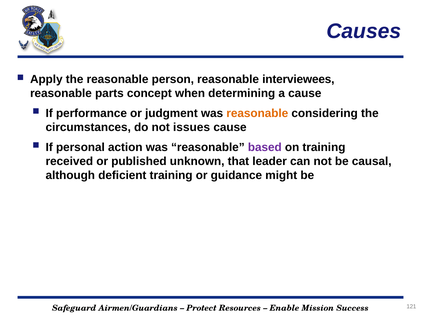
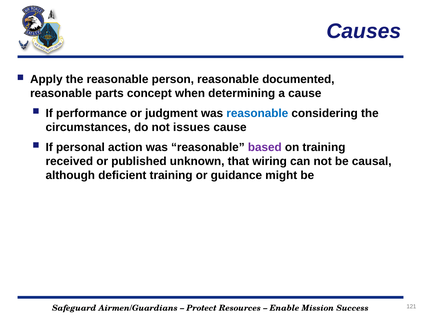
interviewees: interviewees -> documented
reasonable at (257, 113) colour: orange -> blue
leader: leader -> wiring
